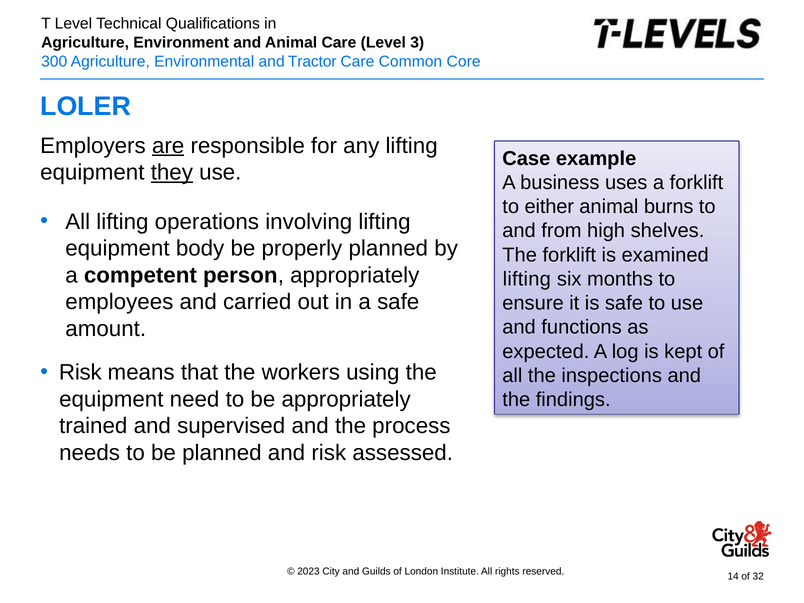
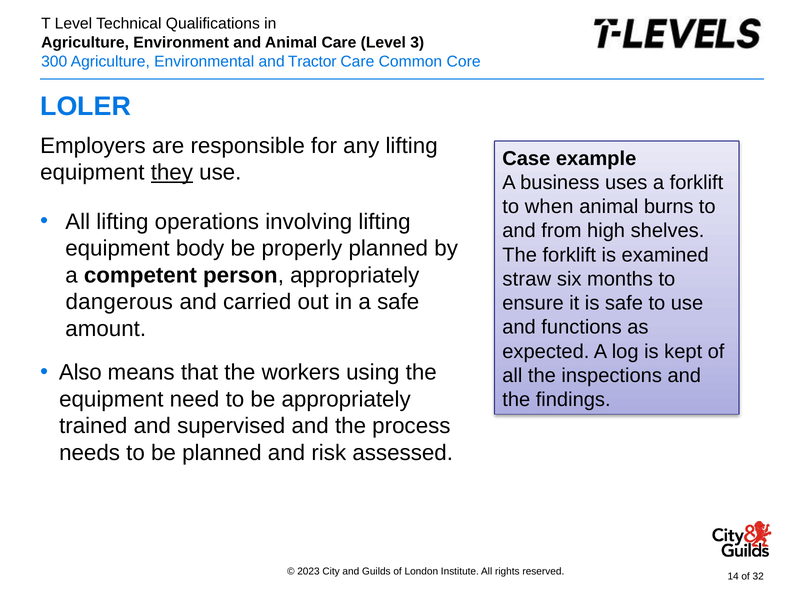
are underline: present -> none
either: either -> when
lifting at (527, 279): lifting -> straw
employees: employees -> dangerous
Risk at (80, 372): Risk -> Also
